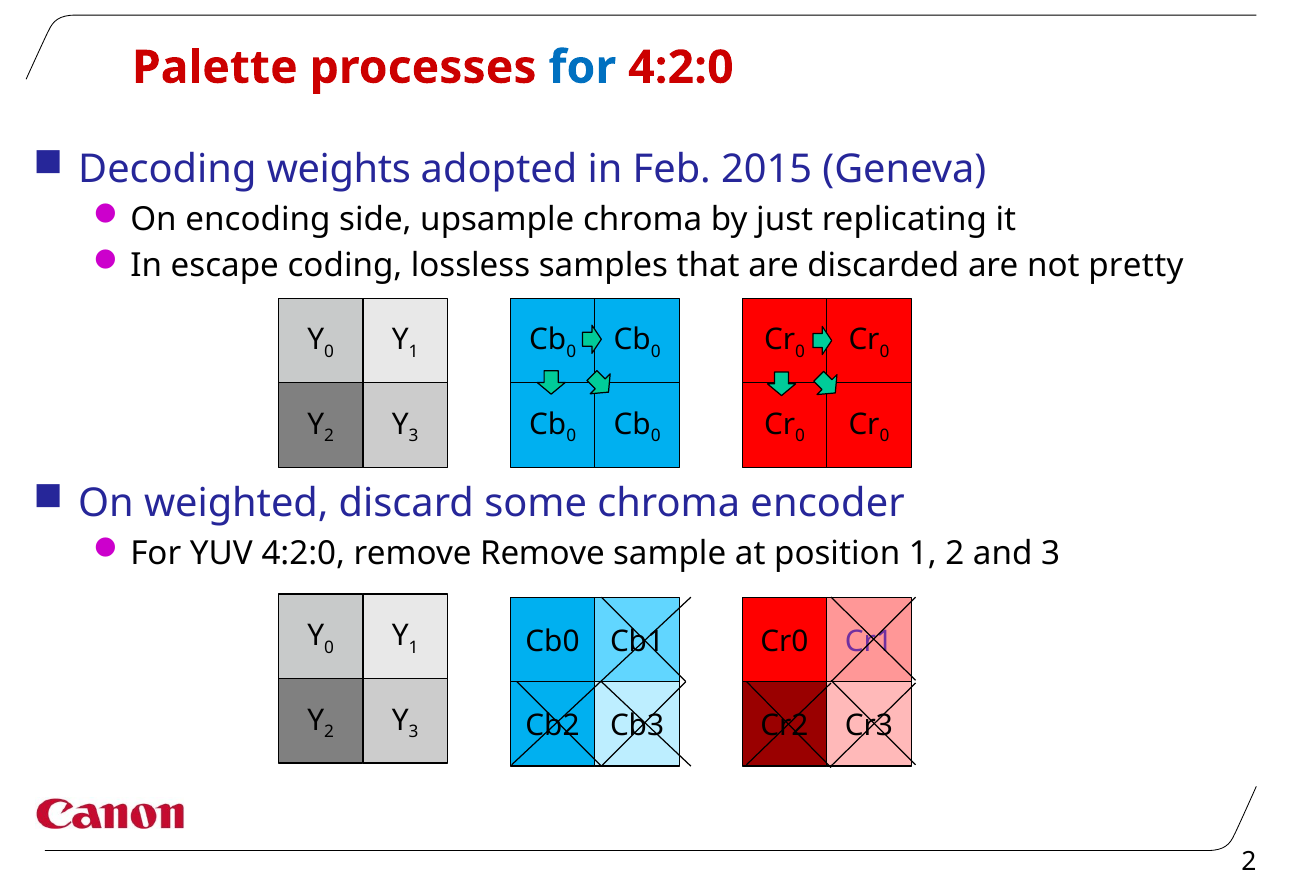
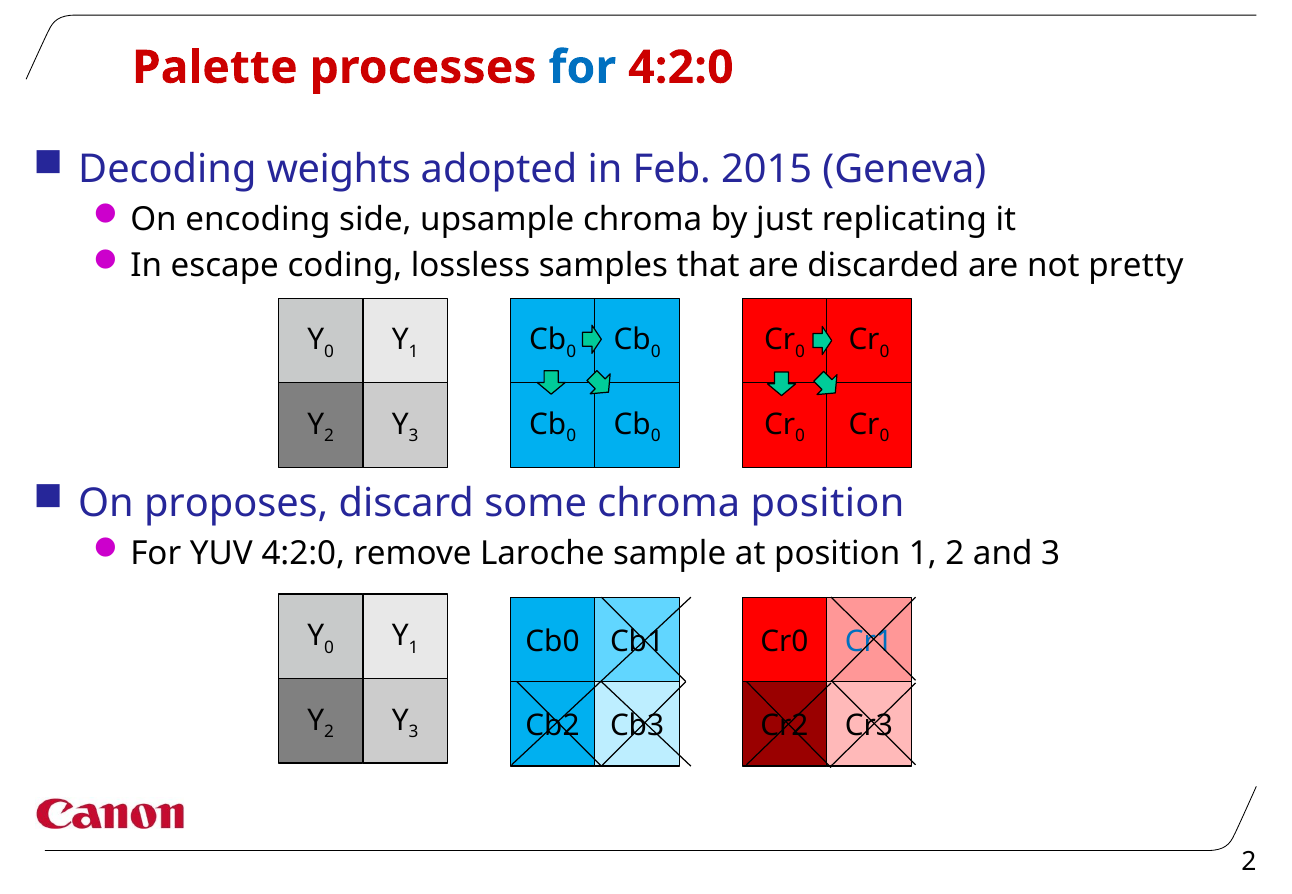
weighted: weighted -> proposes
chroma encoder: encoder -> position
remove Remove: Remove -> Laroche
Cr1 colour: purple -> blue
